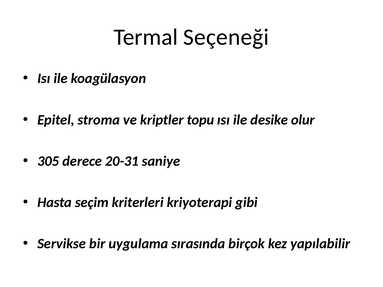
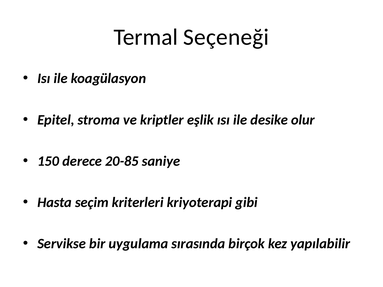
topu: topu -> eşlik
305: 305 -> 150
20-31: 20-31 -> 20-85
